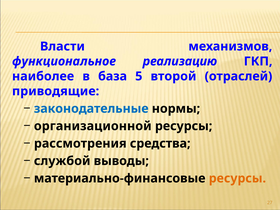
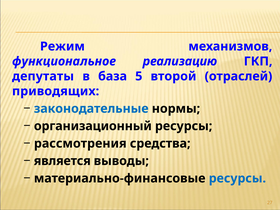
Власти: Власти -> Режим
наиболее: наиболее -> депутаты
приводящие: приводящие -> приводящих
организационной: организационной -> организационный
службой: службой -> является
ресурсы at (237, 178) colour: orange -> blue
